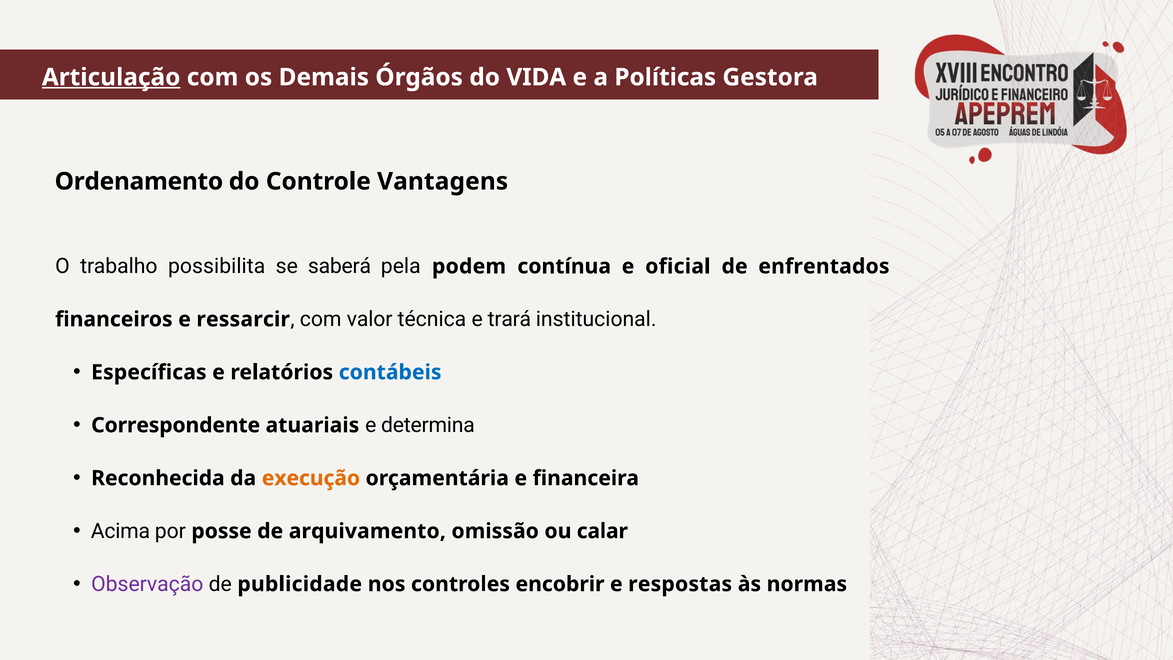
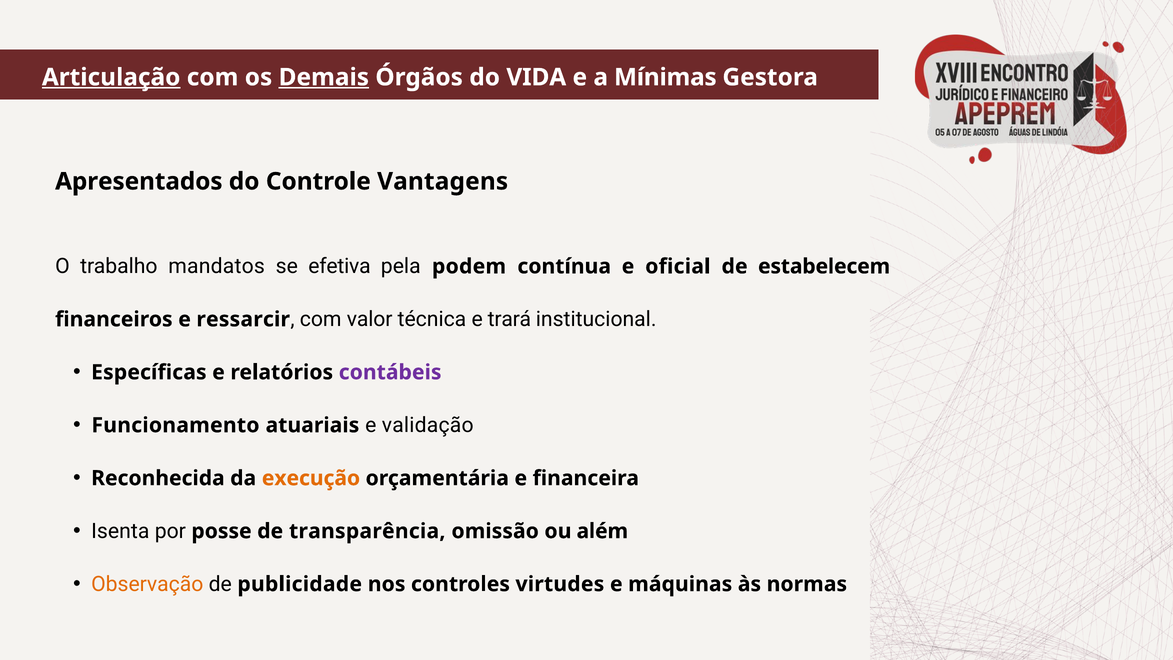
Demais underline: none -> present
Políticas: Políticas -> Mínimas
Ordenamento: Ordenamento -> Apresentados
possibilita: possibilita -> mandatos
saberá: saberá -> efetiva
enfrentados: enfrentados -> estabelecem
contábeis colour: blue -> purple
Correspondente: Correspondente -> Funcionamento
determina: determina -> validação
Acima: Acima -> Isenta
arquivamento: arquivamento -> transparência
calar: calar -> além
Observação colour: purple -> orange
encobrir: encobrir -> virtudes
respostas: respostas -> máquinas
